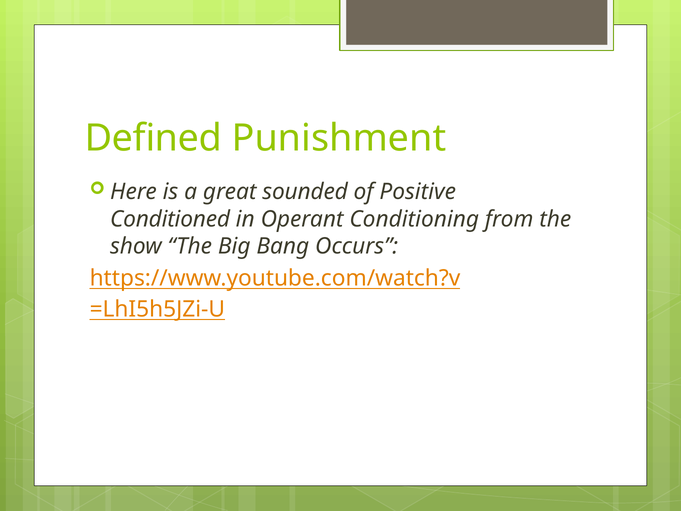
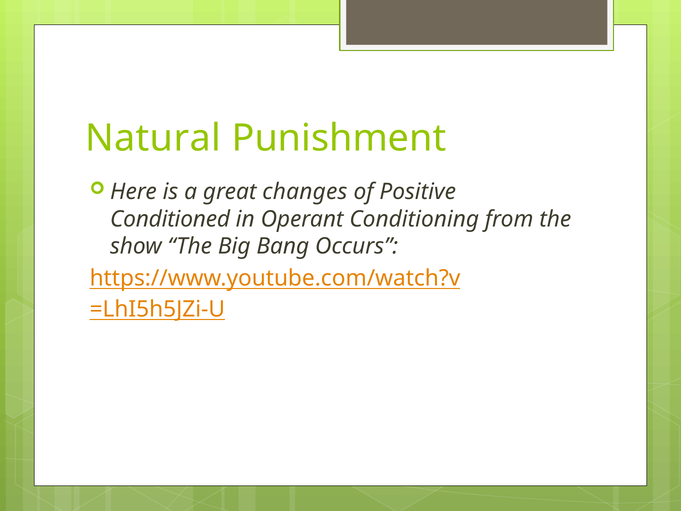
Defined: Defined -> Natural
sounded: sounded -> changes
